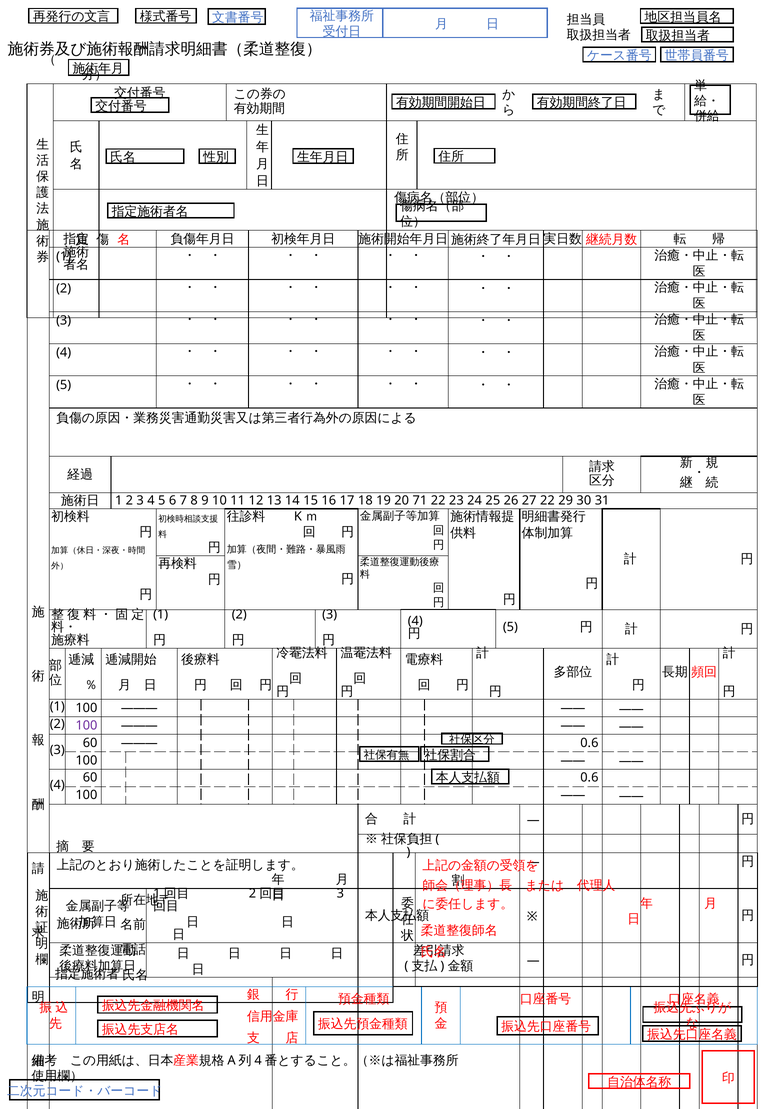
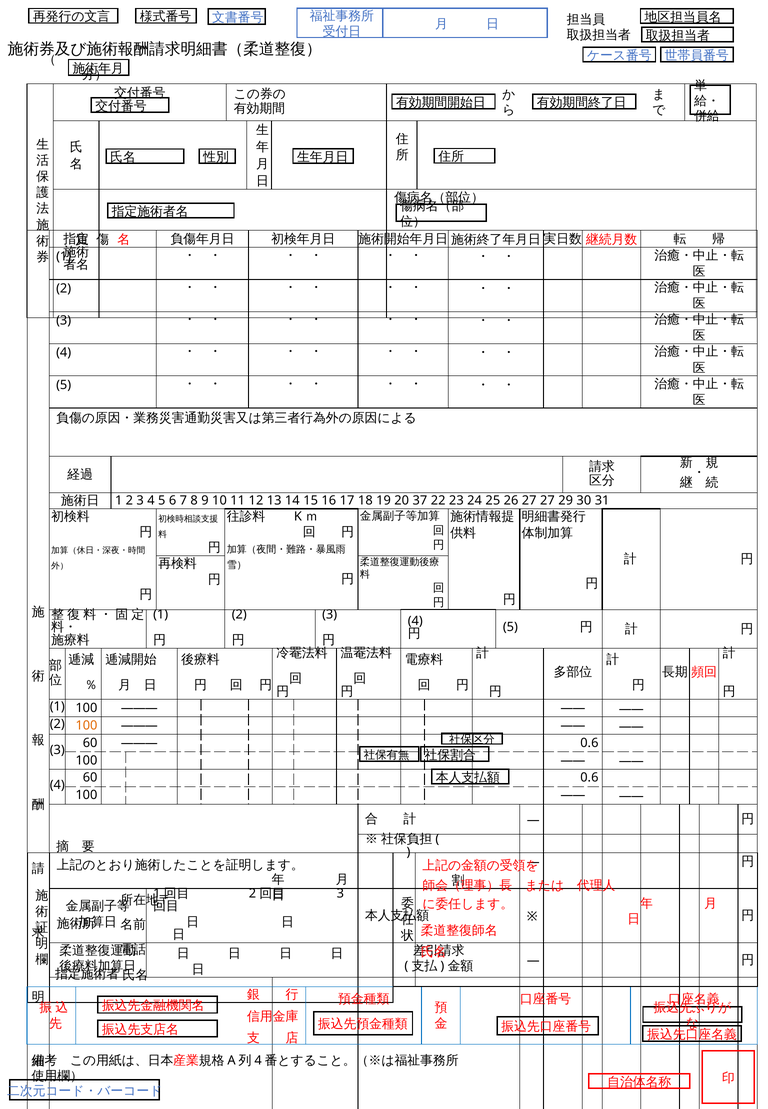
71: 71 -> 37
27 22: 22 -> 27
100 at (86, 726) colour: purple -> orange
